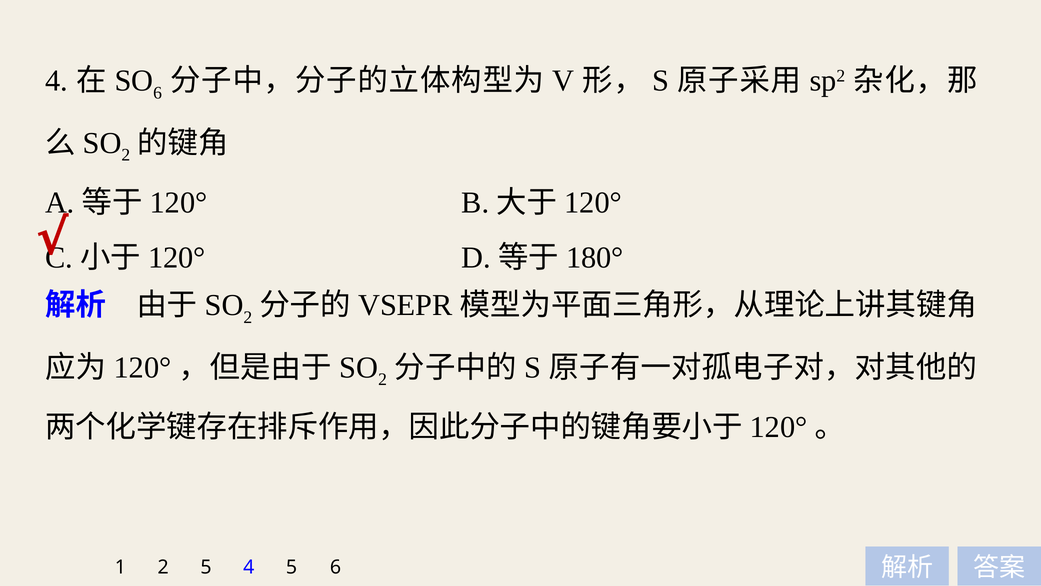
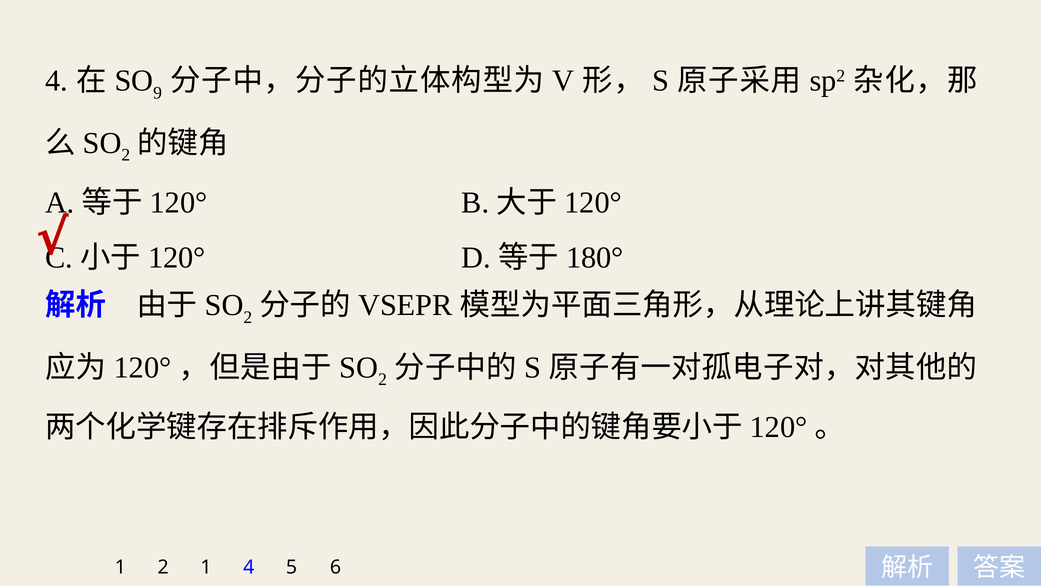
6 at (158, 93): 6 -> 9
2 5: 5 -> 1
